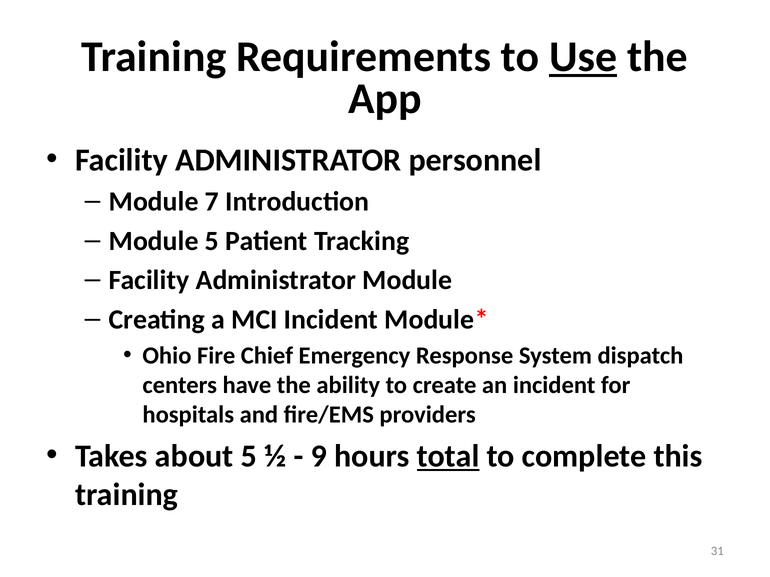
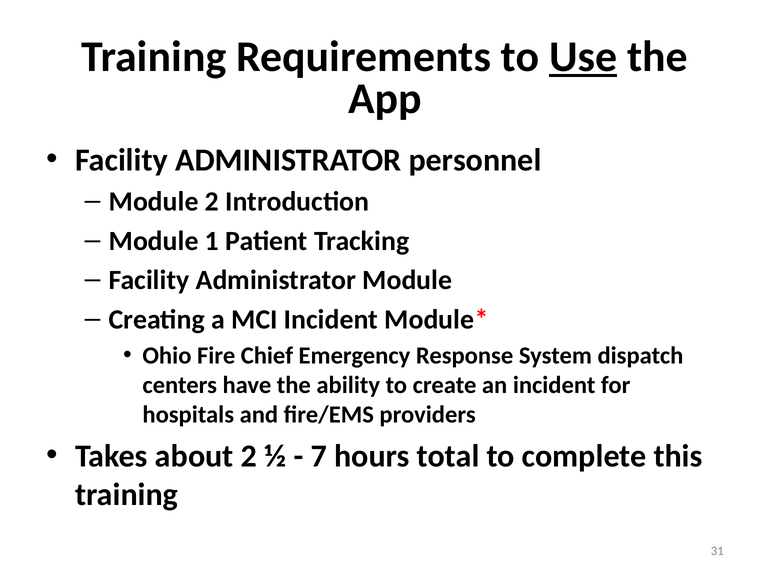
Module 7: 7 -> 2
Module 5: 5 -> 1
about 5: 5 -> 2
9: 9 -> 7
total underline: present -> none
